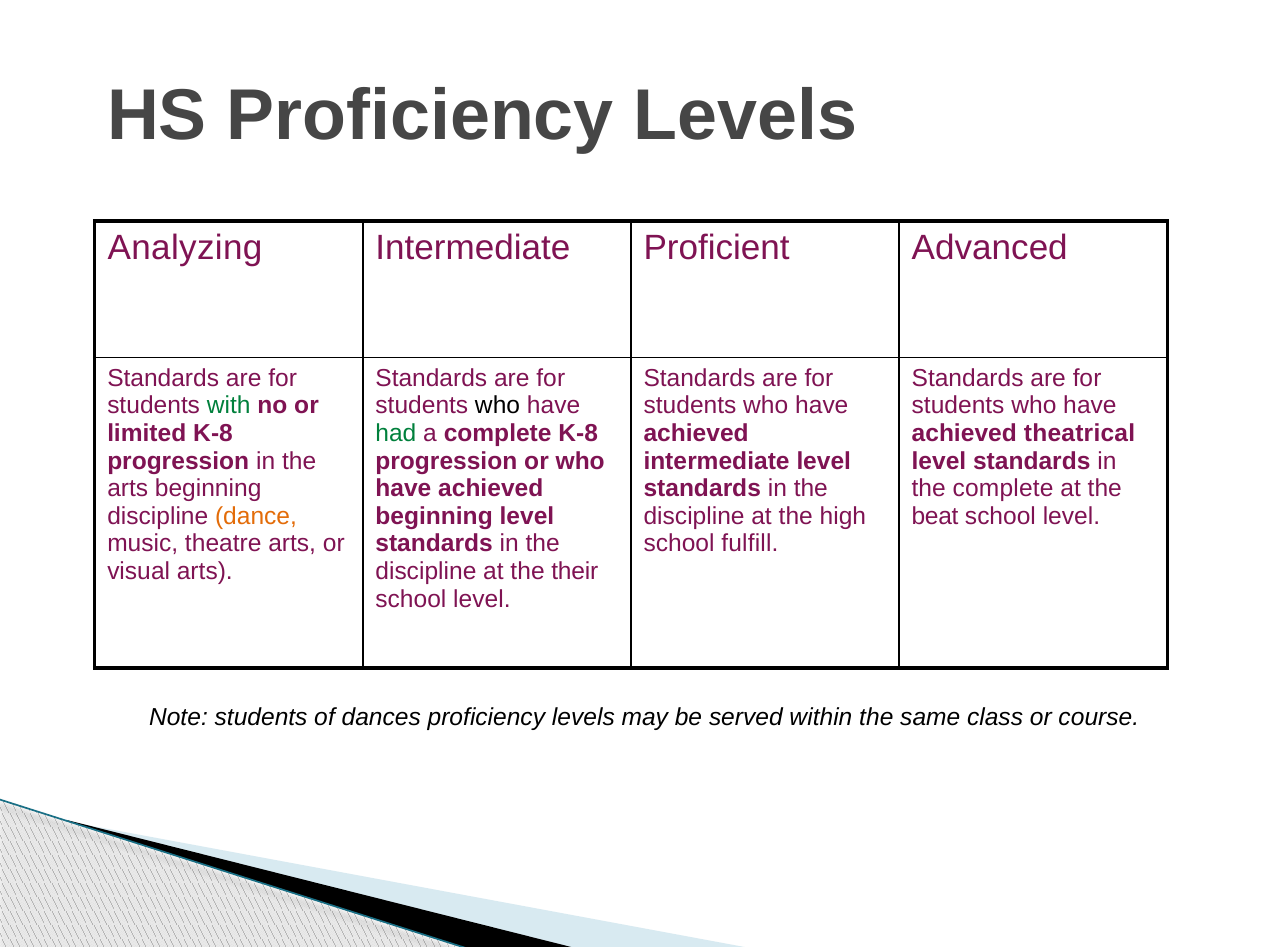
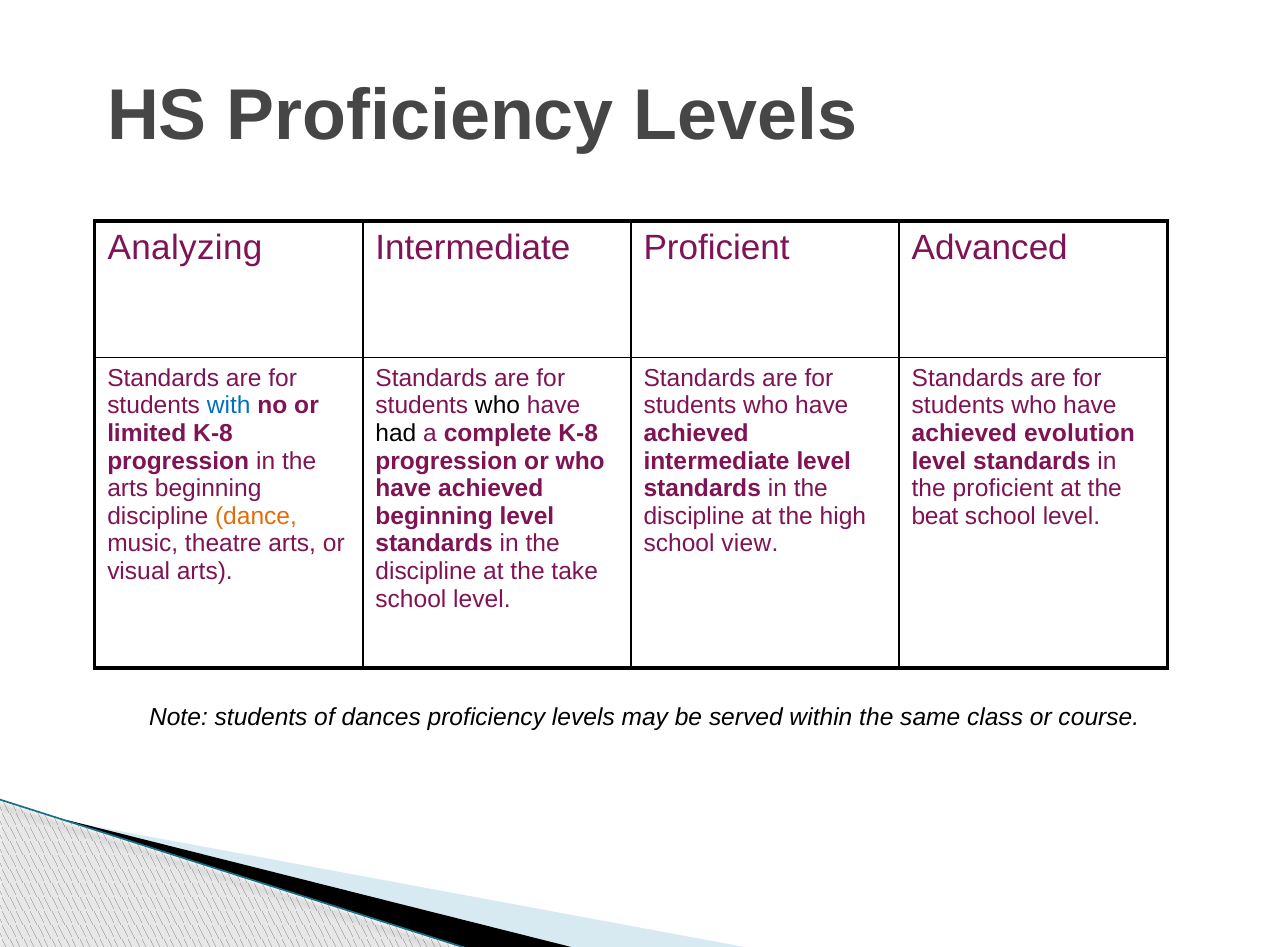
with colour: green -> blue
had colour: green -> black
theatrical: theatrical -> evolution
the complete: complete -> proficient
fulfill: fulfill -> view
their: their -> take
